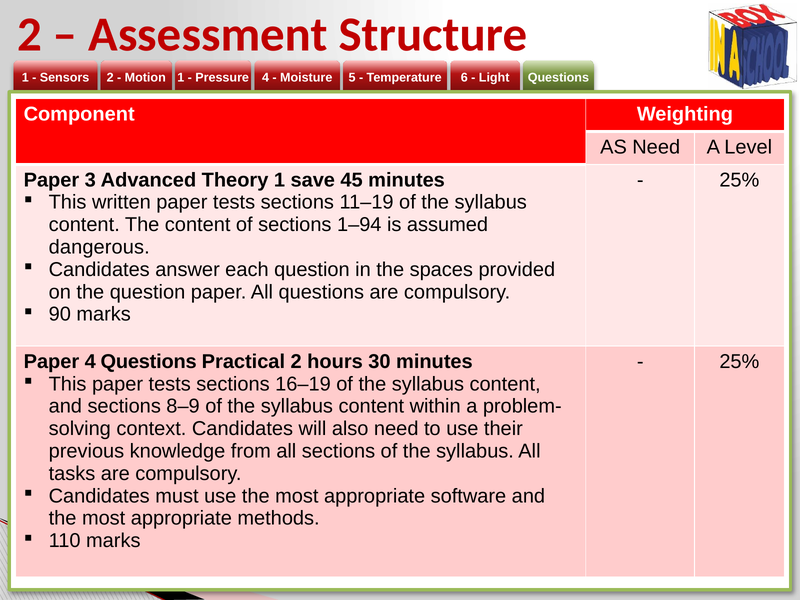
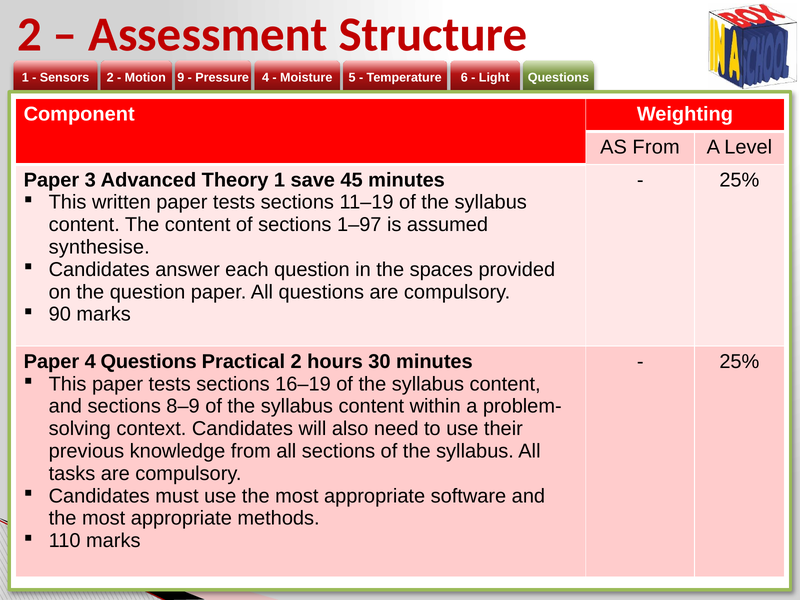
1 at (181, 78): 1 -> 9
AS Need: Need -> From
1–94: 1–94 -> 1–97
dangerous: dangerous -> synthesise
